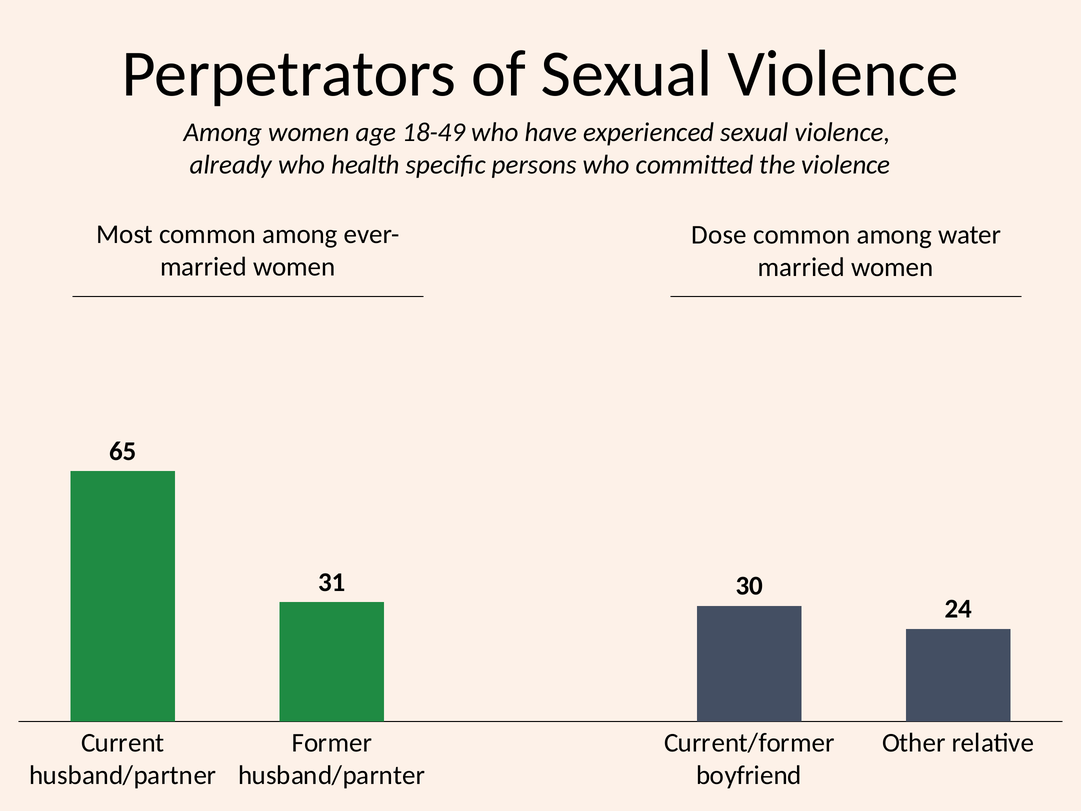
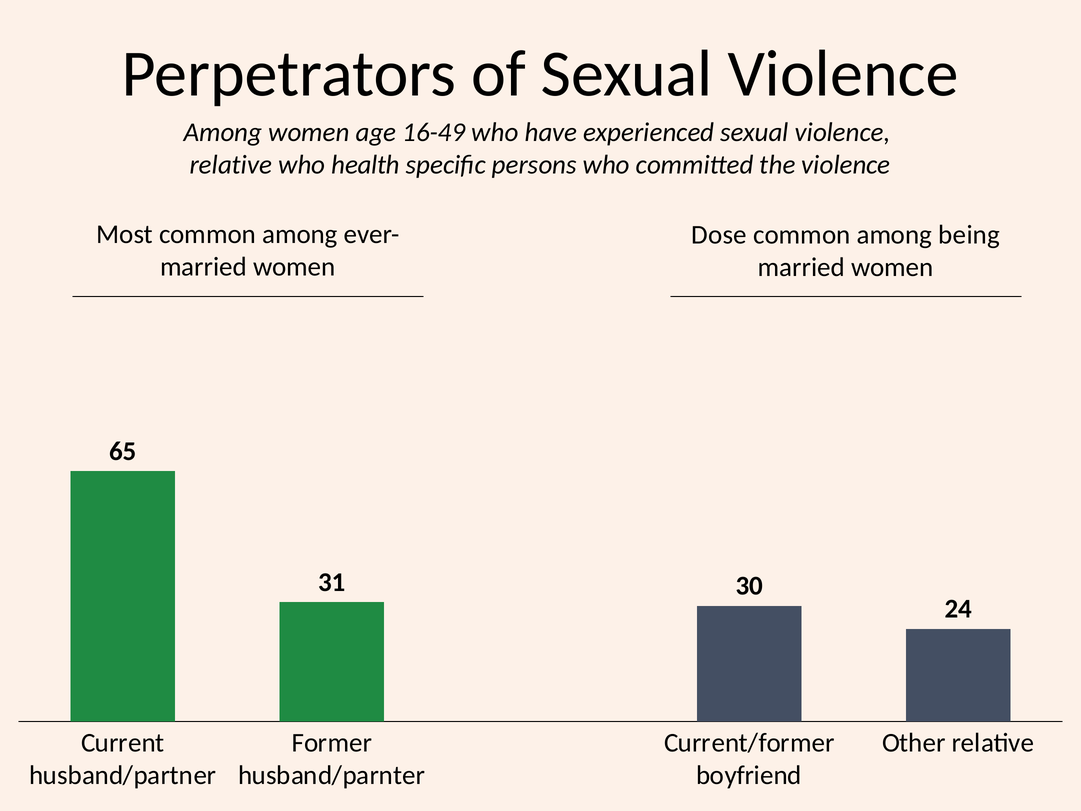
18-49: 18-49 -> 16-49
already at (231, 165): already -> relative
water: water -> being
